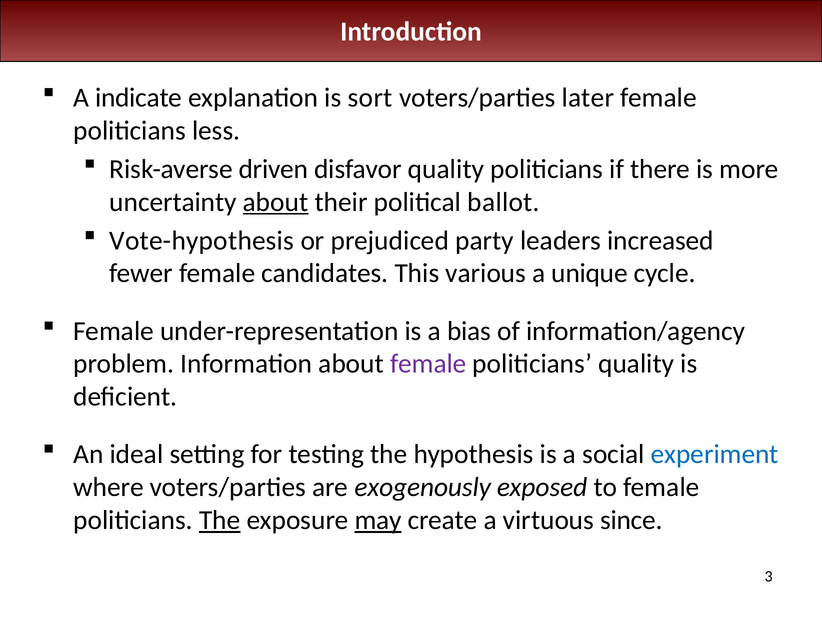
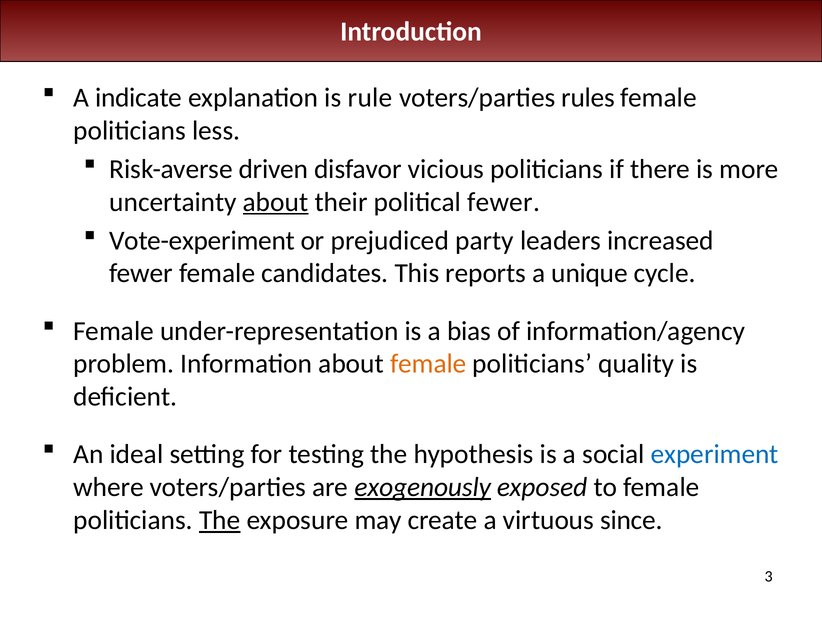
sort: sort -> rule
later: later -> rules
disfavor quality: quality -> vicious
political ballot: ballot -> fewer
Vote-hypothesis: Vote-hypothesis -> Vote-experiment
various: various -> reports
female at (428, 364) colour: purple -> orange
exogenously underline: none -> present
may underline: present -> none
